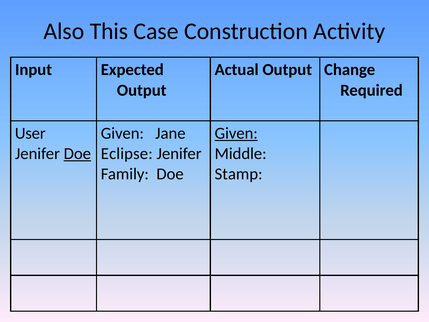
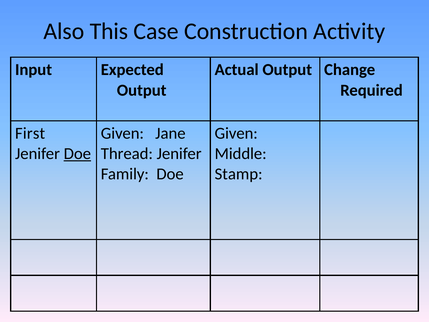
User: User -> First
Given at (236, 133) underline: present -> none
Eclipse: Eclipse -> Thread
